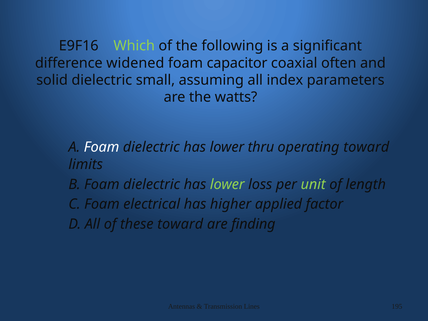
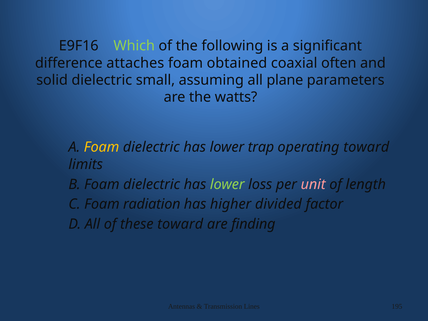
widened: widened -> attaches
capacitor: capacitor -> obtained
index: index -> plane
Foam at (102, 147) colour: white -> yellow
thru: thru -> trap
unit colour: light green -> pink
electrical: electrical -> radiation
applied: applied -> divided
